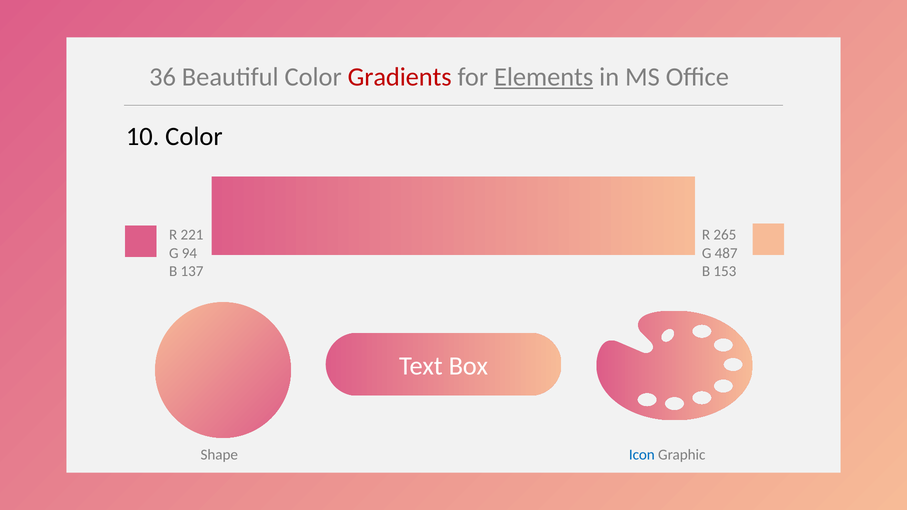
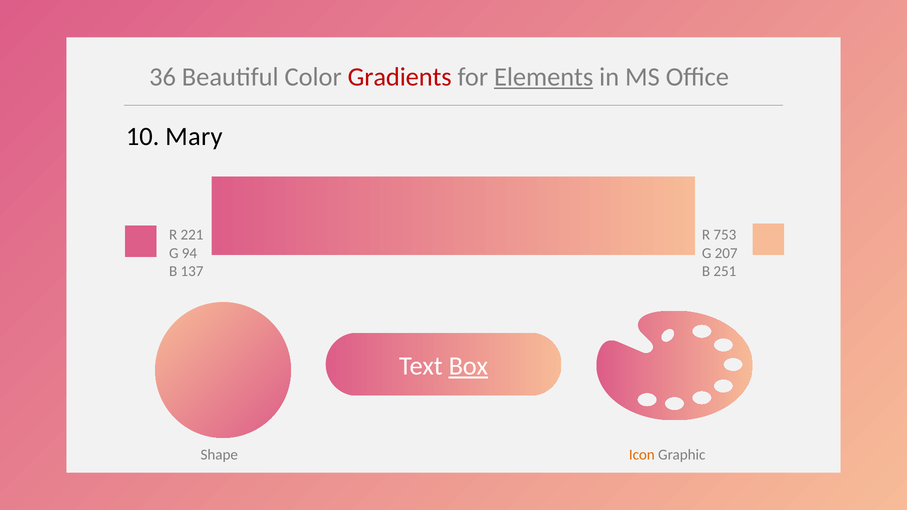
10 Color: Color -> Mary
265: 265 -> 753
487: 487 -> 207
153: 153 -> 251
Box underline: none -> present
Icon colour: blue -> orange
